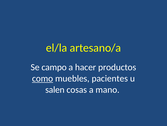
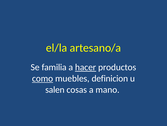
campo: campo -> familia
hacer underline: none -> present
pacientes: pacientes -> definicion
